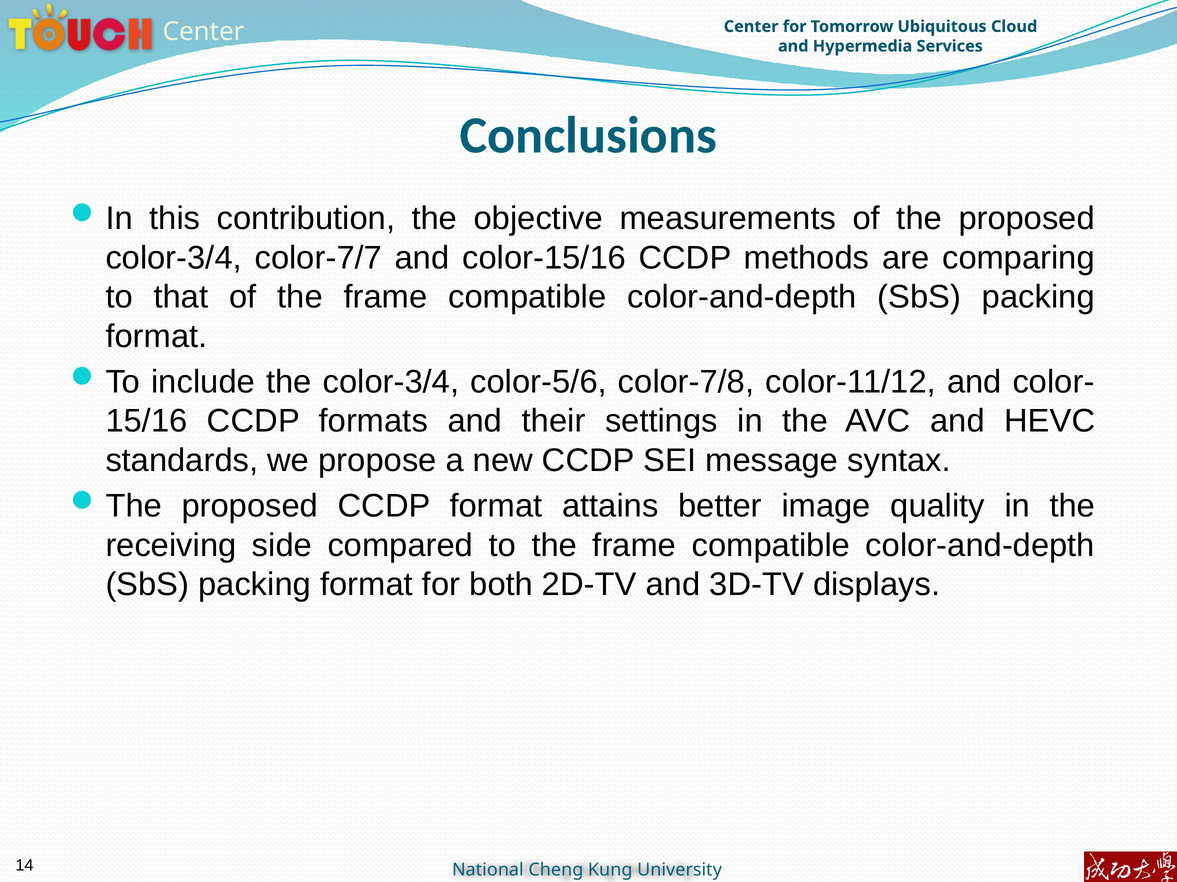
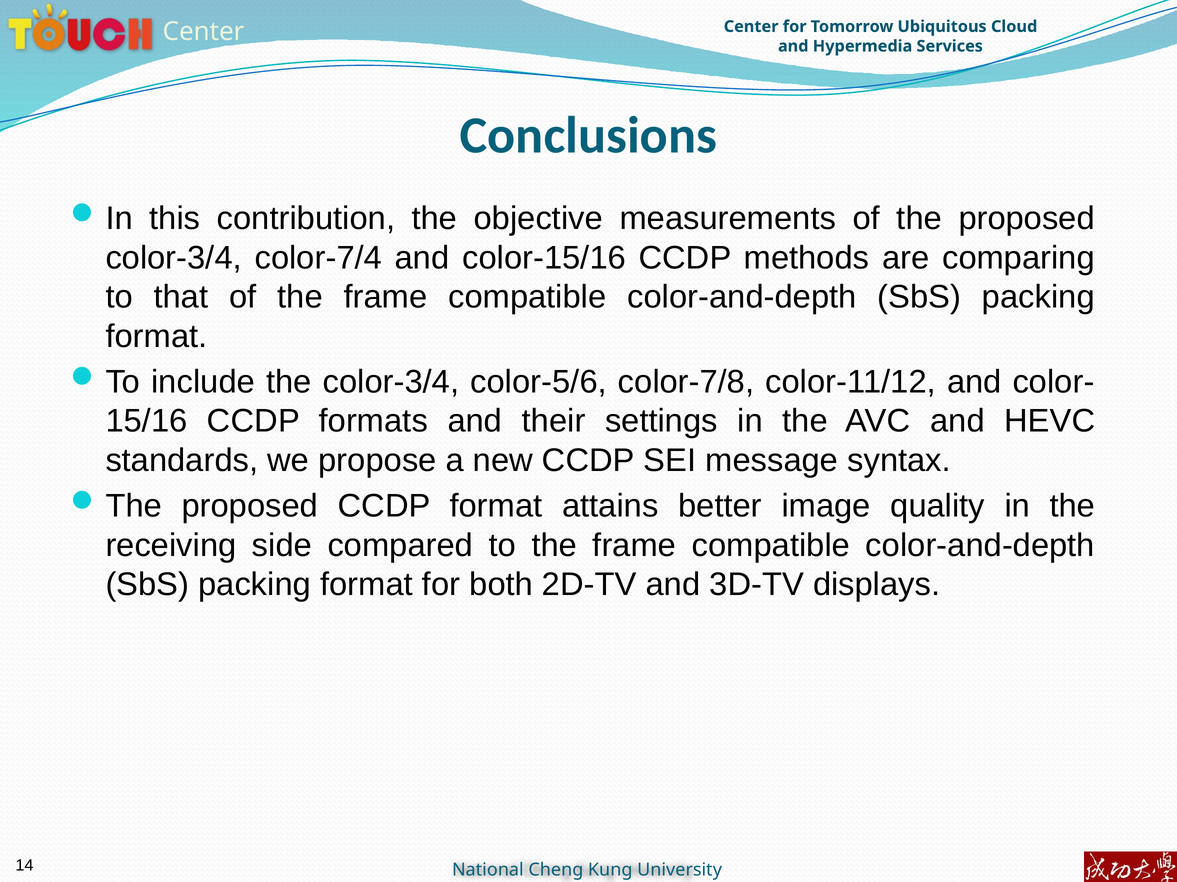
color-7/7: color-7/7 -> color-7/4
